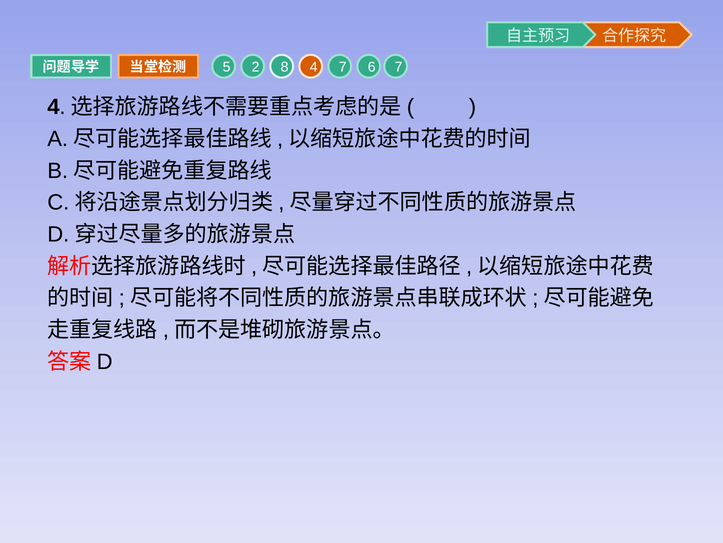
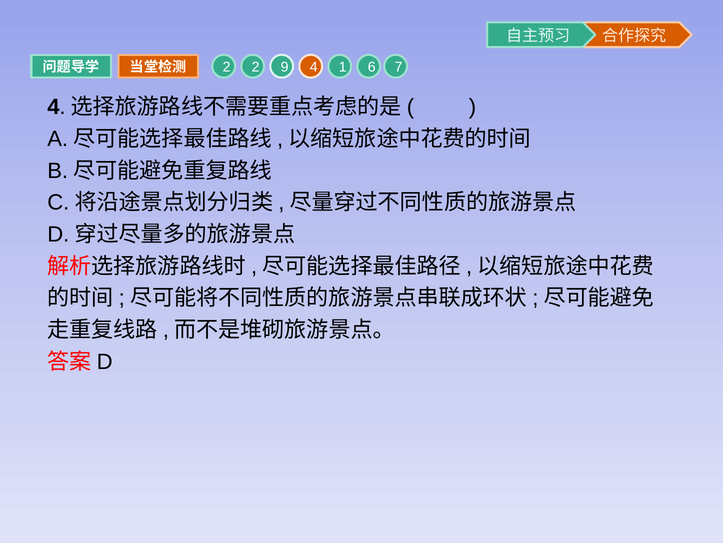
5 at (227, 67): 5 -> 2
8: 8 -> 9
4 7: 7 -> 1
